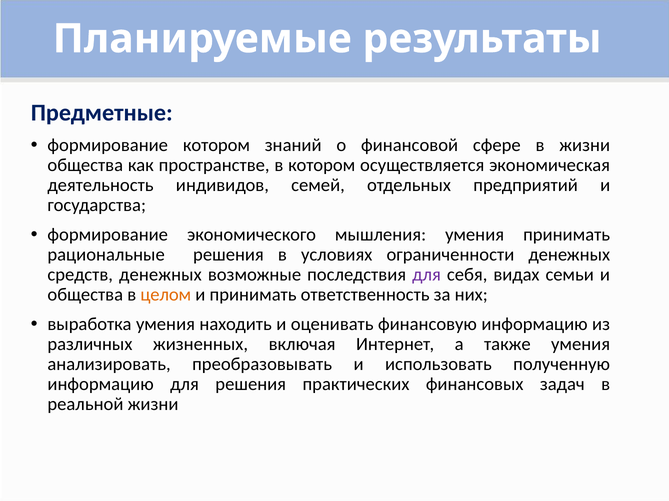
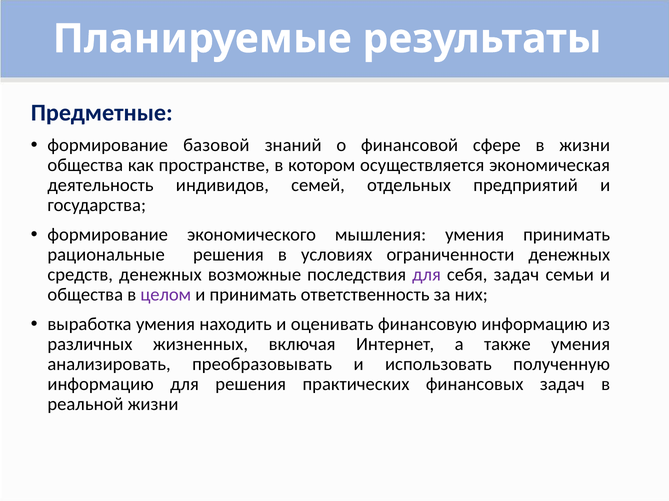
формирование котором: котором -> базовой
себя видах: видах -> задач
целом colour: orange -> purple
